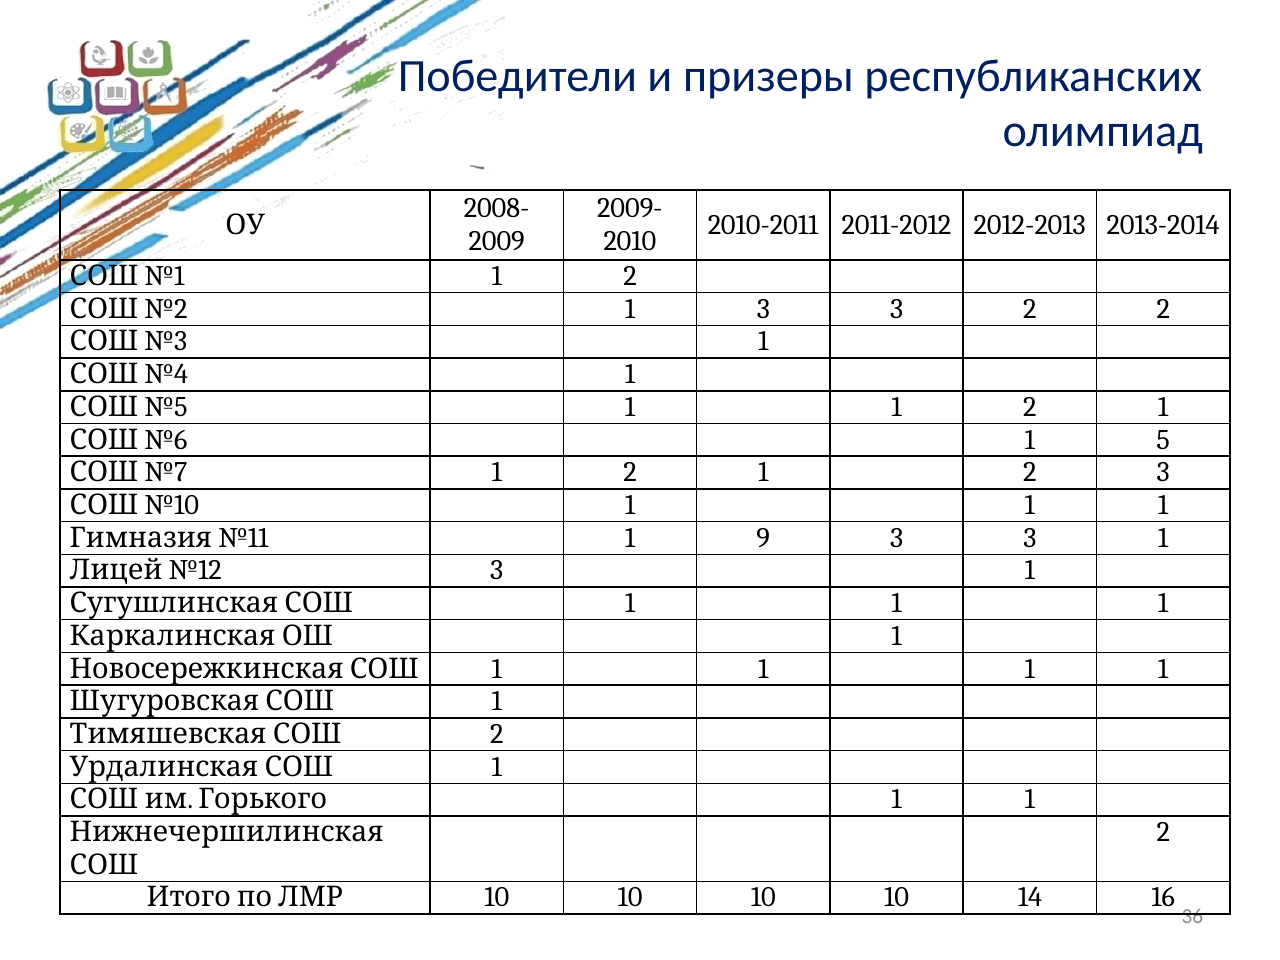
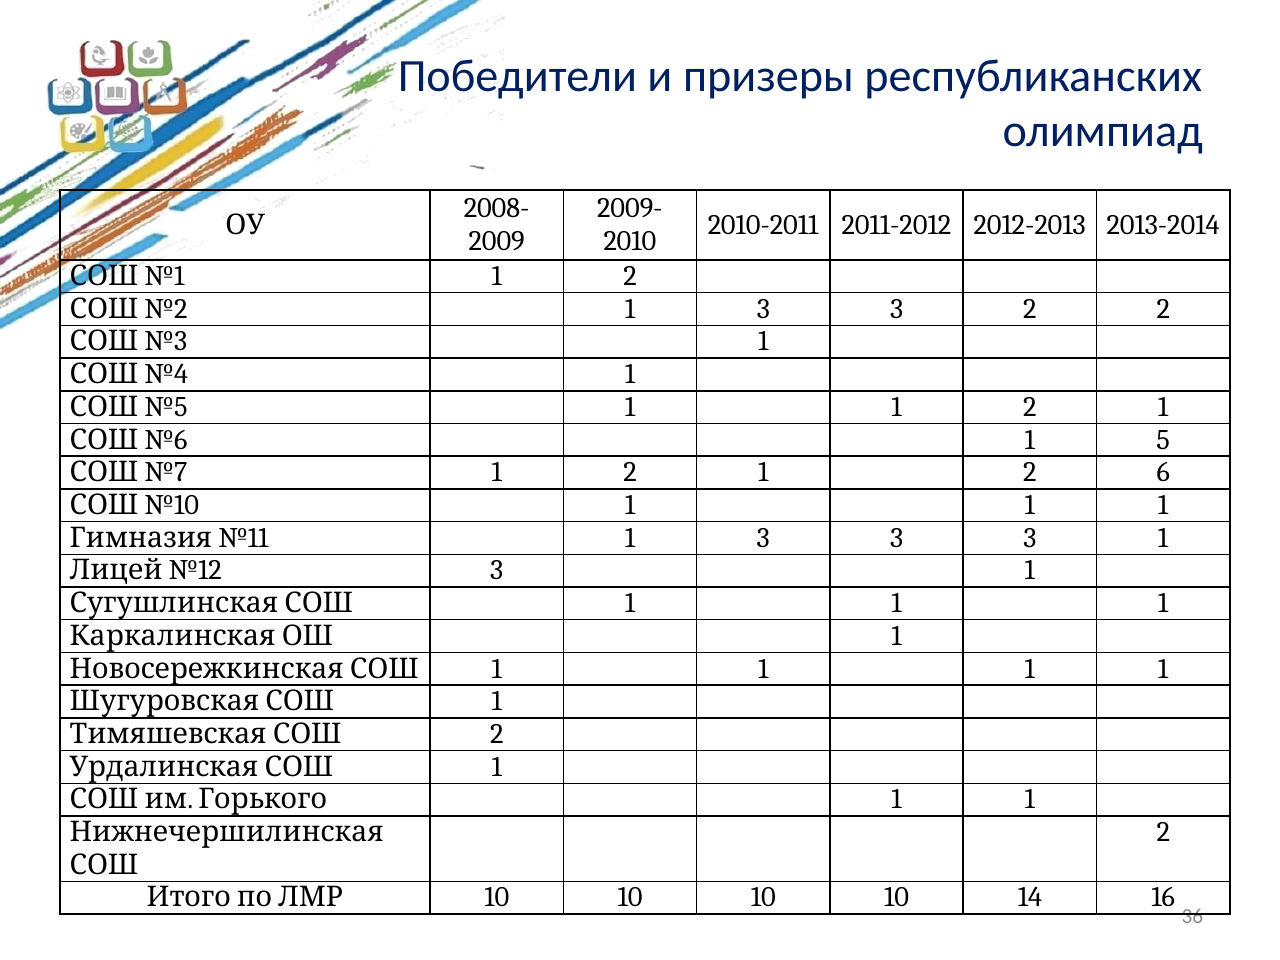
2 3: 3 -> 6
Гимназия 1 9: 9 -> 3
